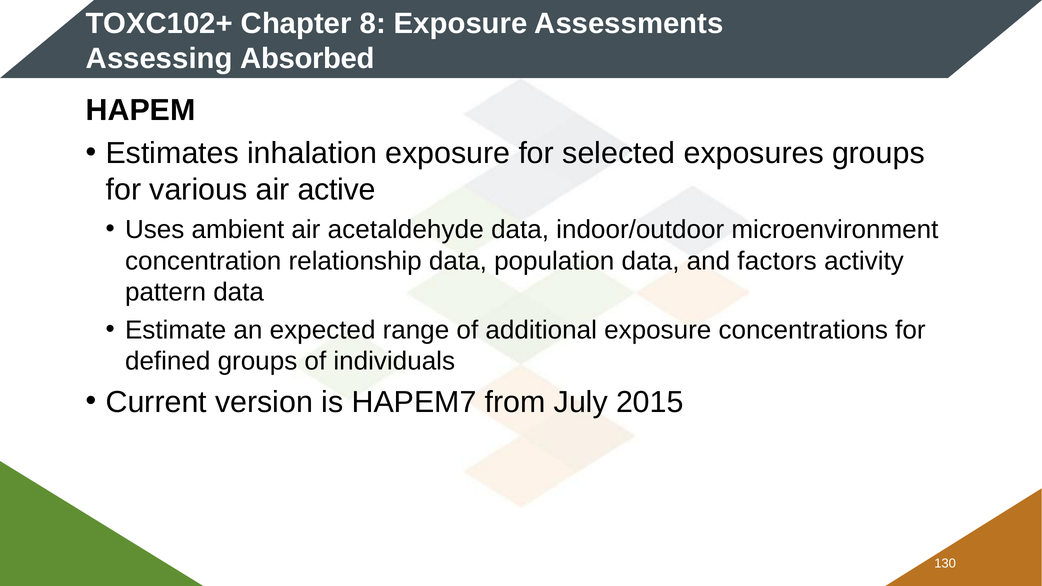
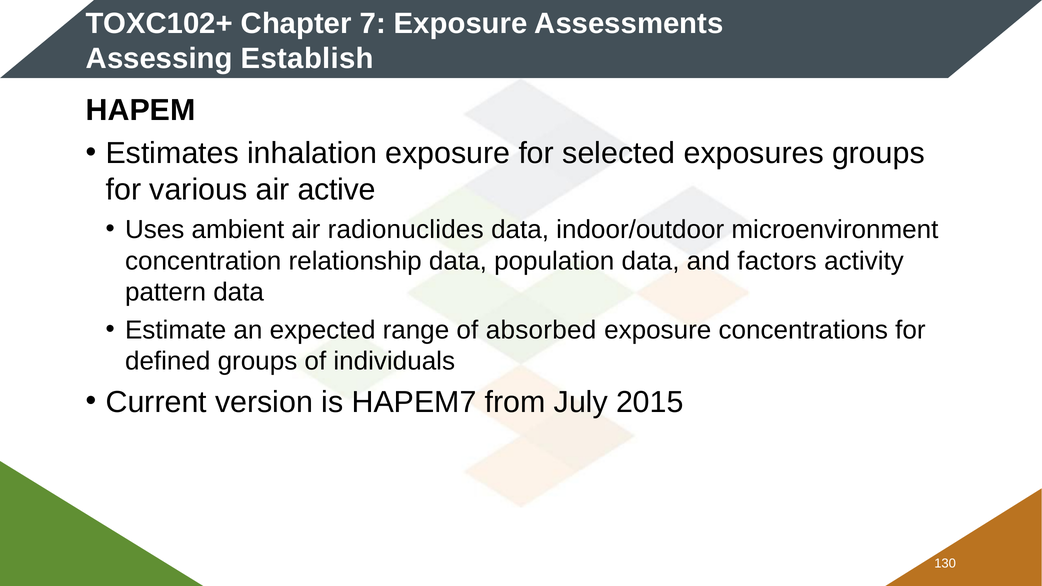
8: 8 -> 7
Absorbed: Absorbed -> Establish
acetaldehyde: acetaldehyde -> radionuclides
additional: additional -> absorbed
